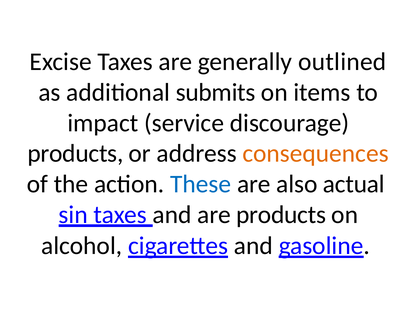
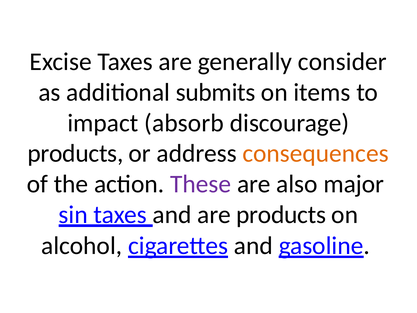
outlined: outlined -> consider
service: service -> absorb
These colour: blue -> purple
actual: actual -> major
